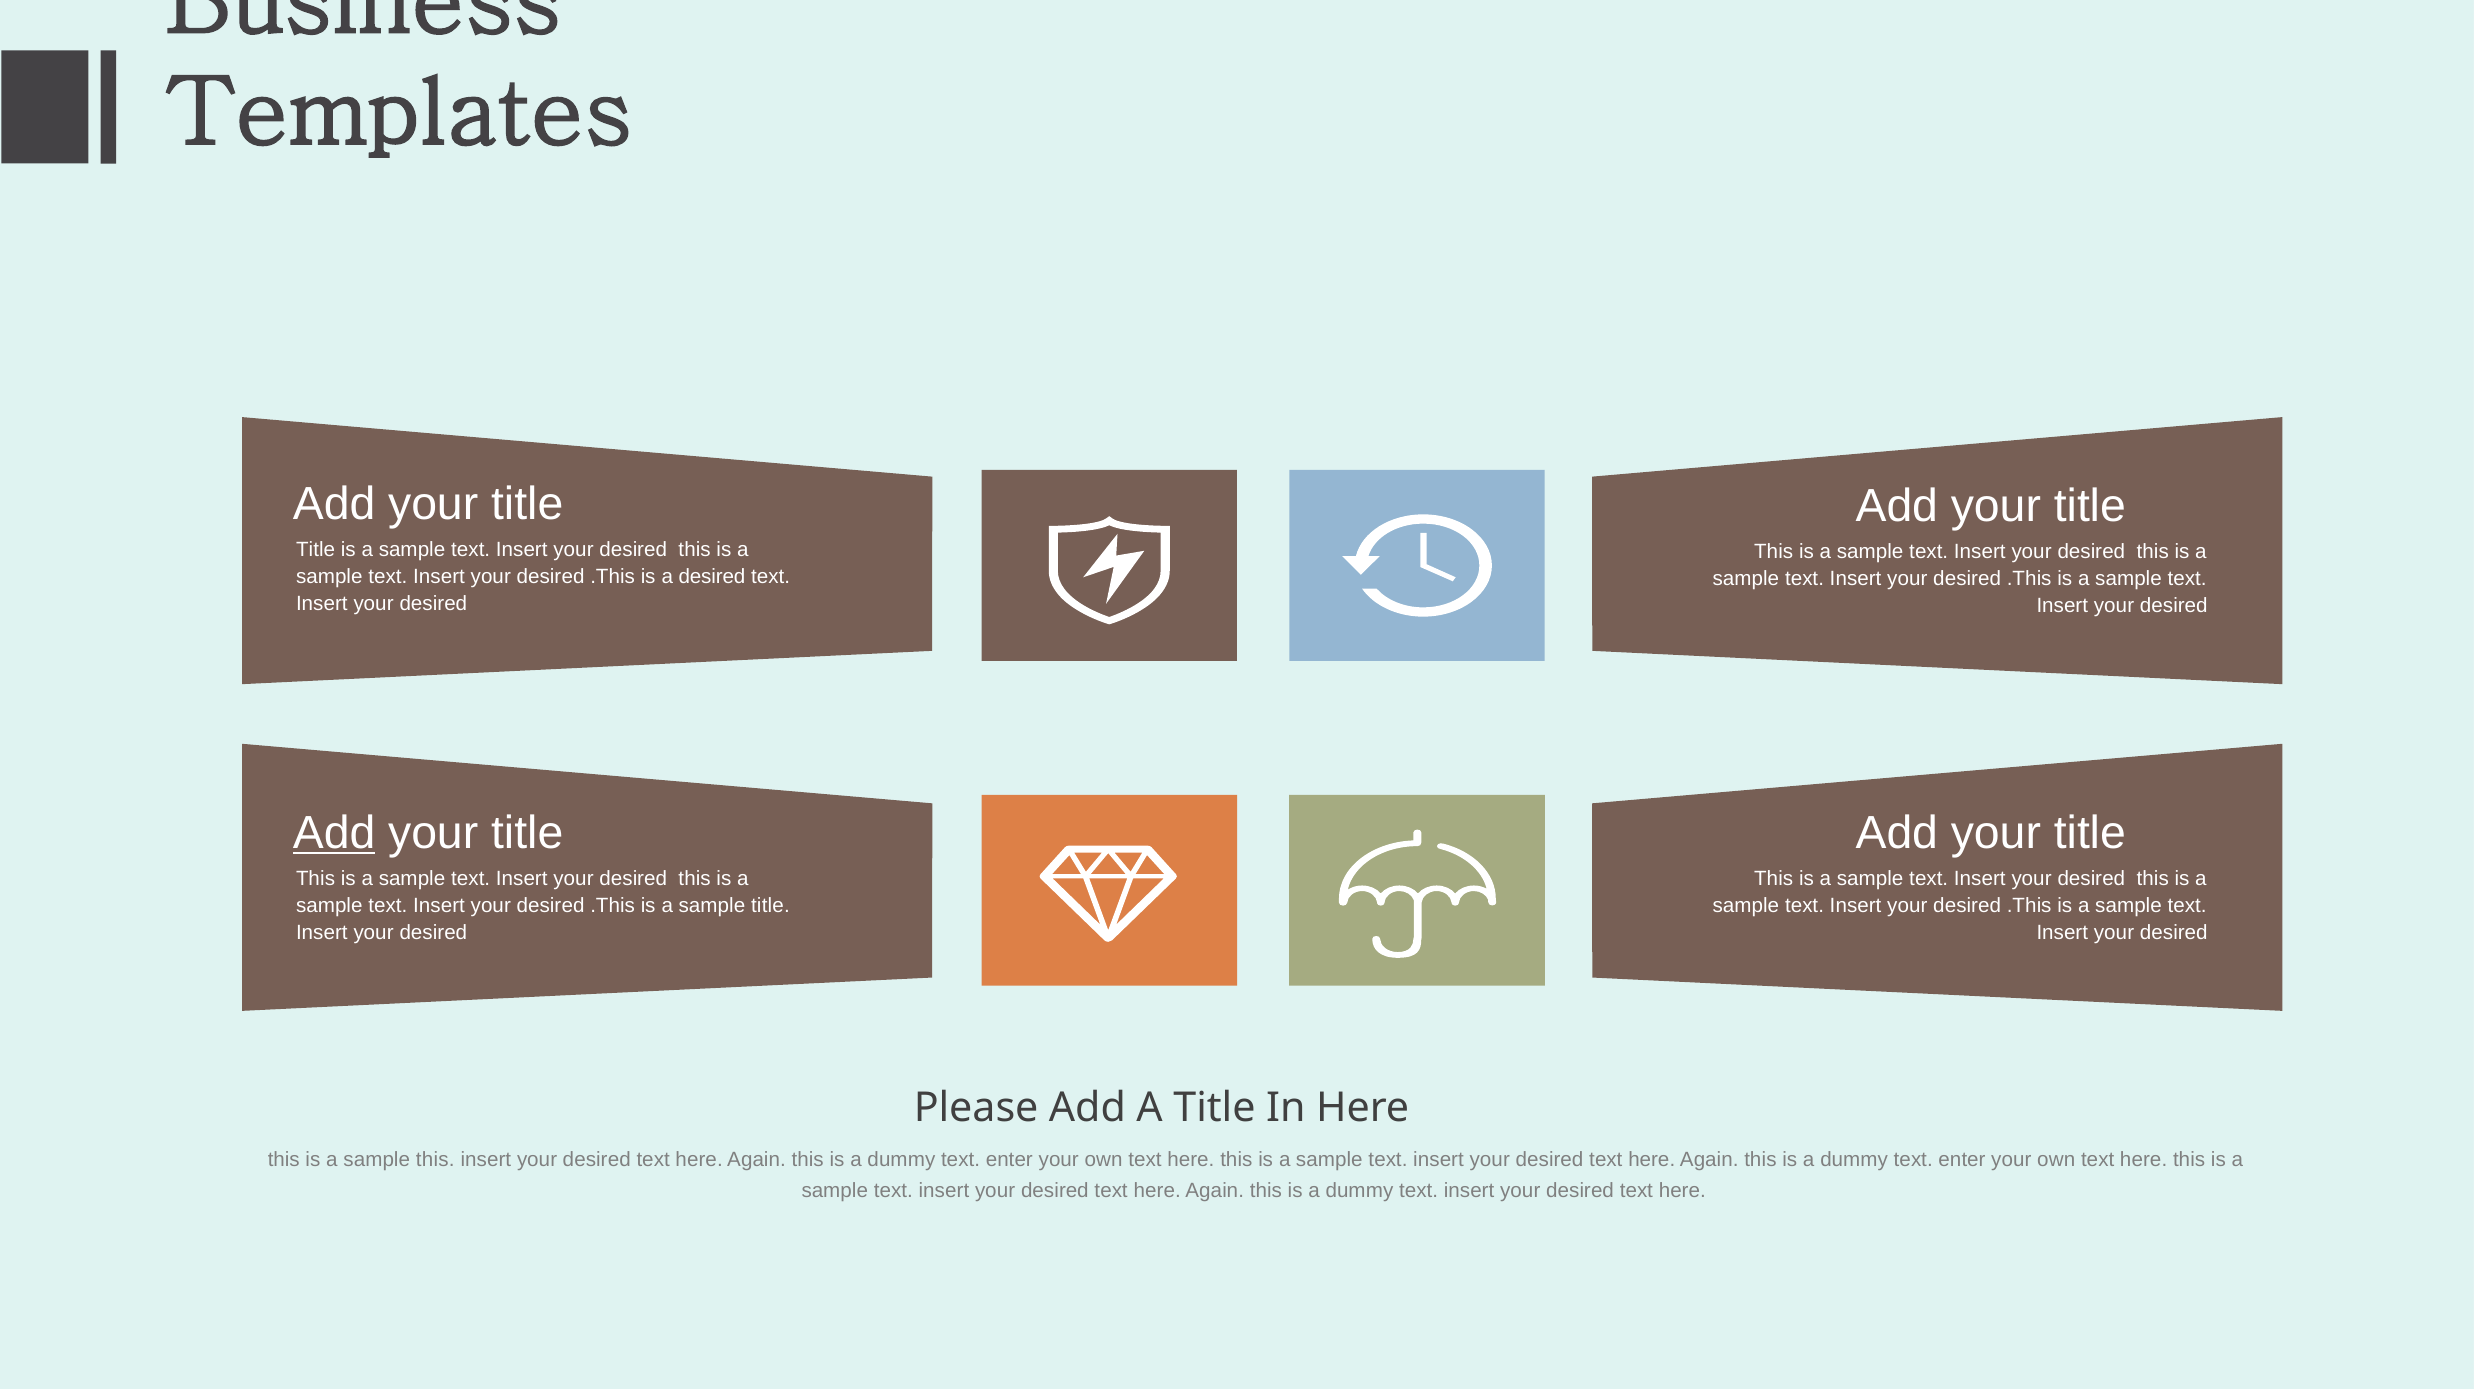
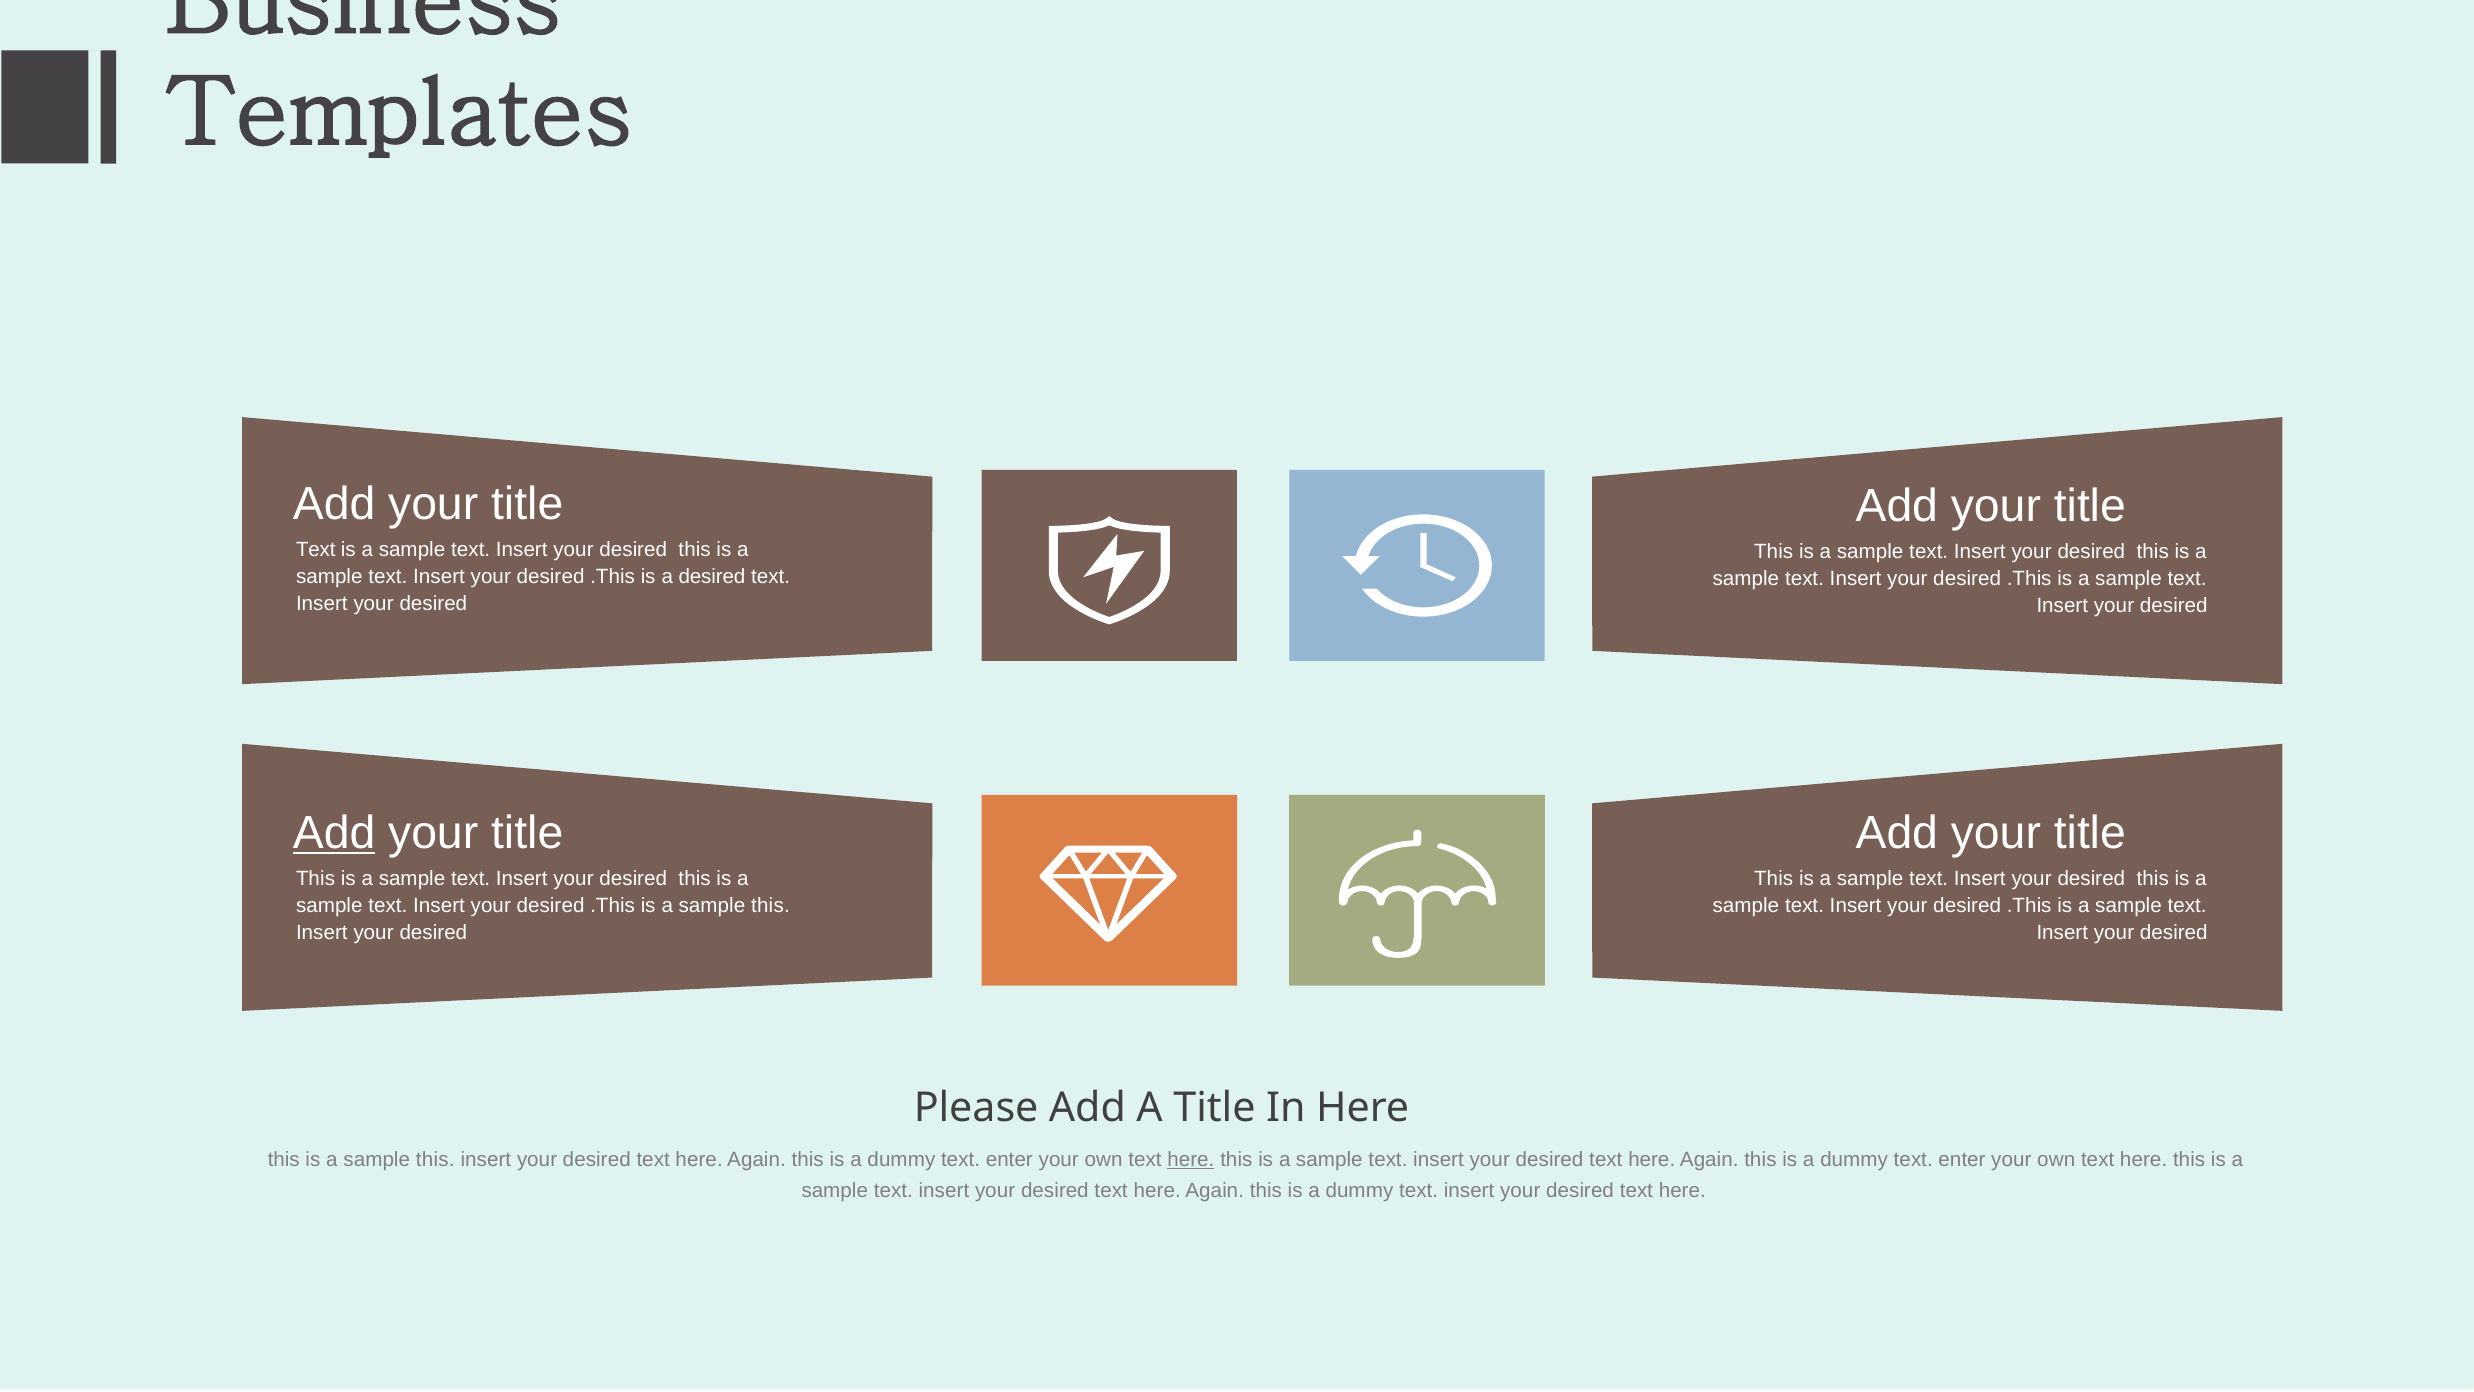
Title at (316, 550): Title -> Text
title at (770, 905): title -> this
here at (1191, 1159) underline: none -> present
